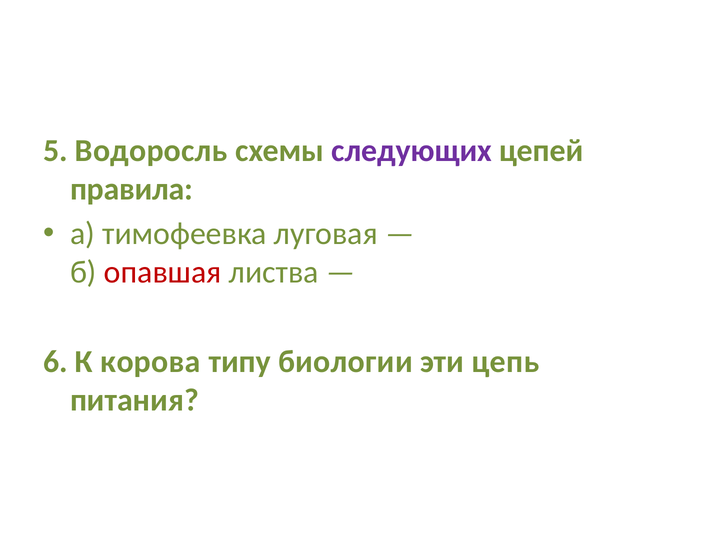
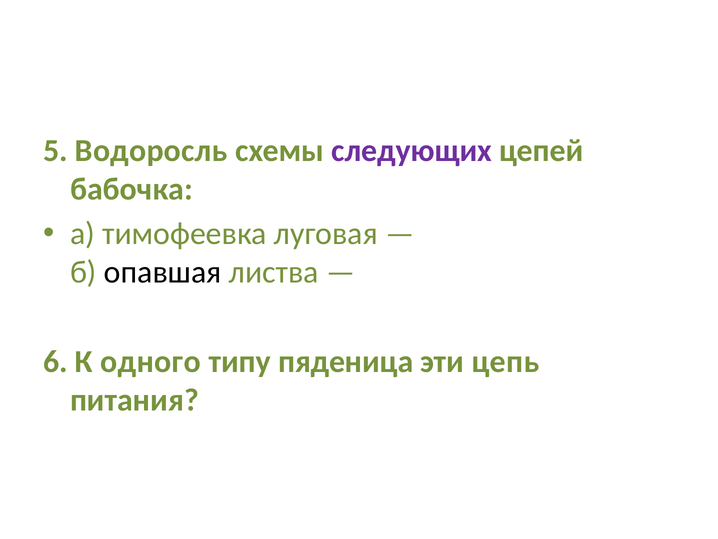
правила: правила -> бабочка
опавшая colour: red -> black
корова: корова -> одного
биологии: биологии -> пяденица
